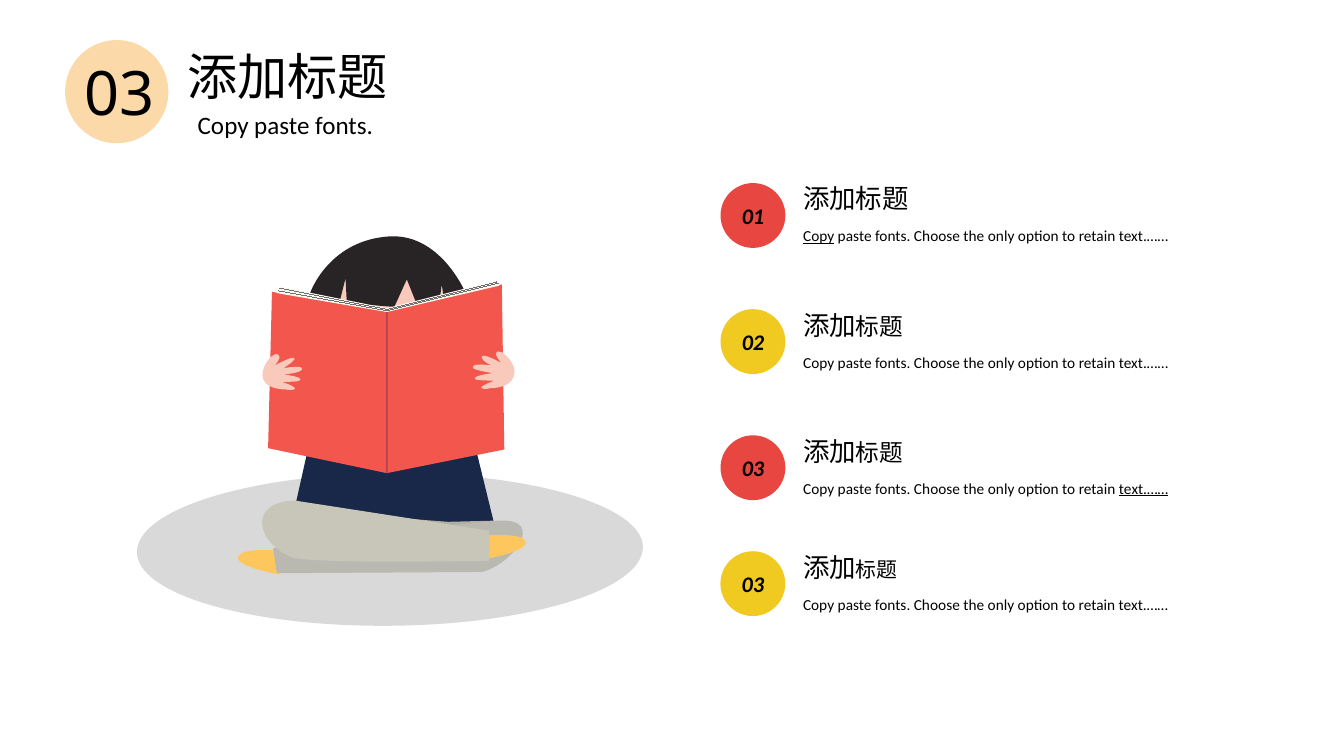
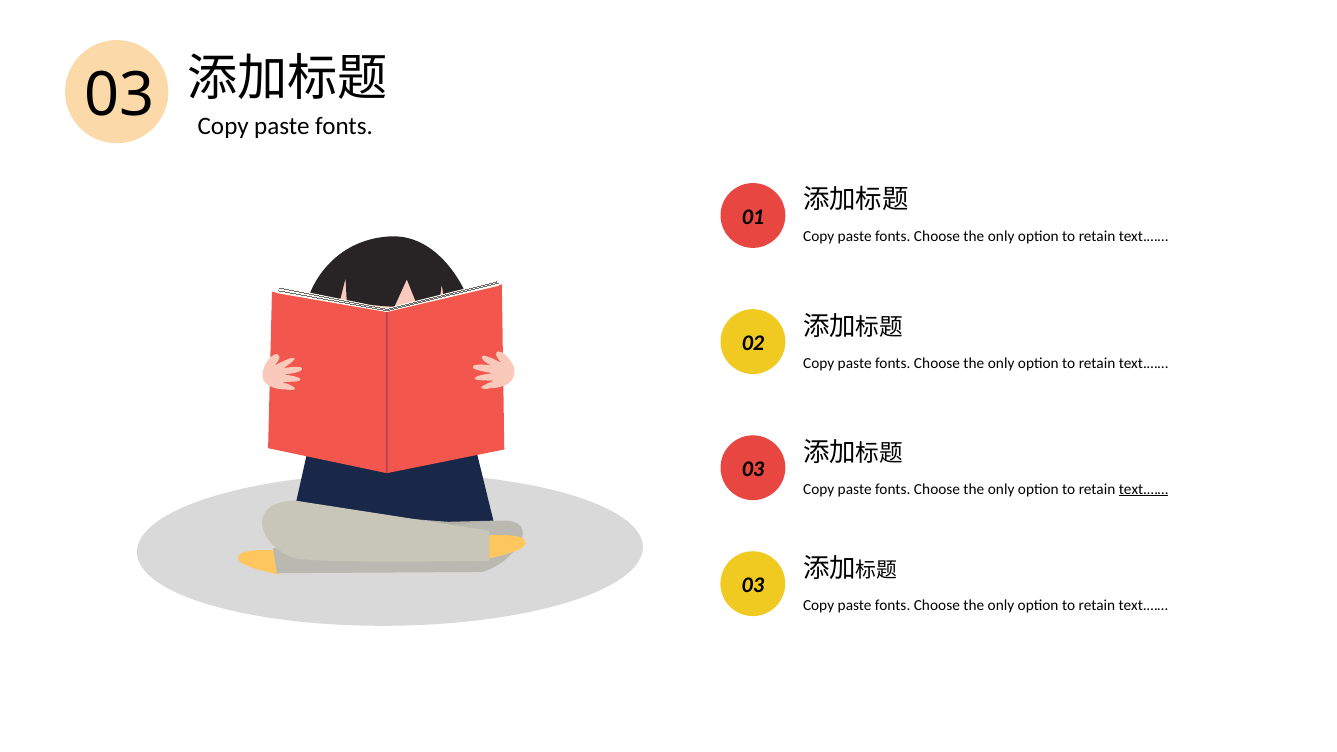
Copy at (819, 237) underline: present -> none
